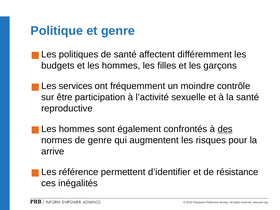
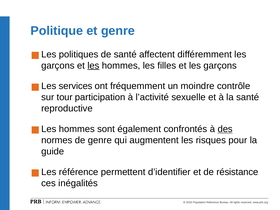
budgets at (58, 66): budgets -> garçons
les at (93, 66) underline: none -> present
être: être -> tour
arrive: arrive -> guide
